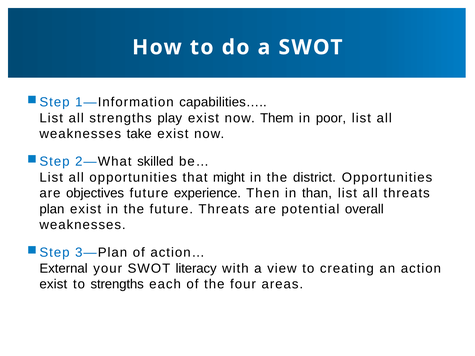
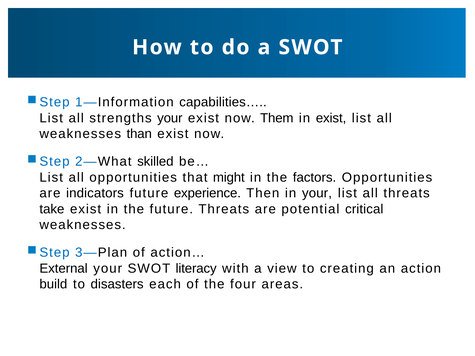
strengths play: play -> your
in poor: poor -> exist
take: take -> than
district: district -> factors
objectives: objectives -> indicators
in than: than -> your
plan: plan -> take
overall: overall -> critical
exist at (53, 284): exist -> build
to strengths: strengths -> disasters
